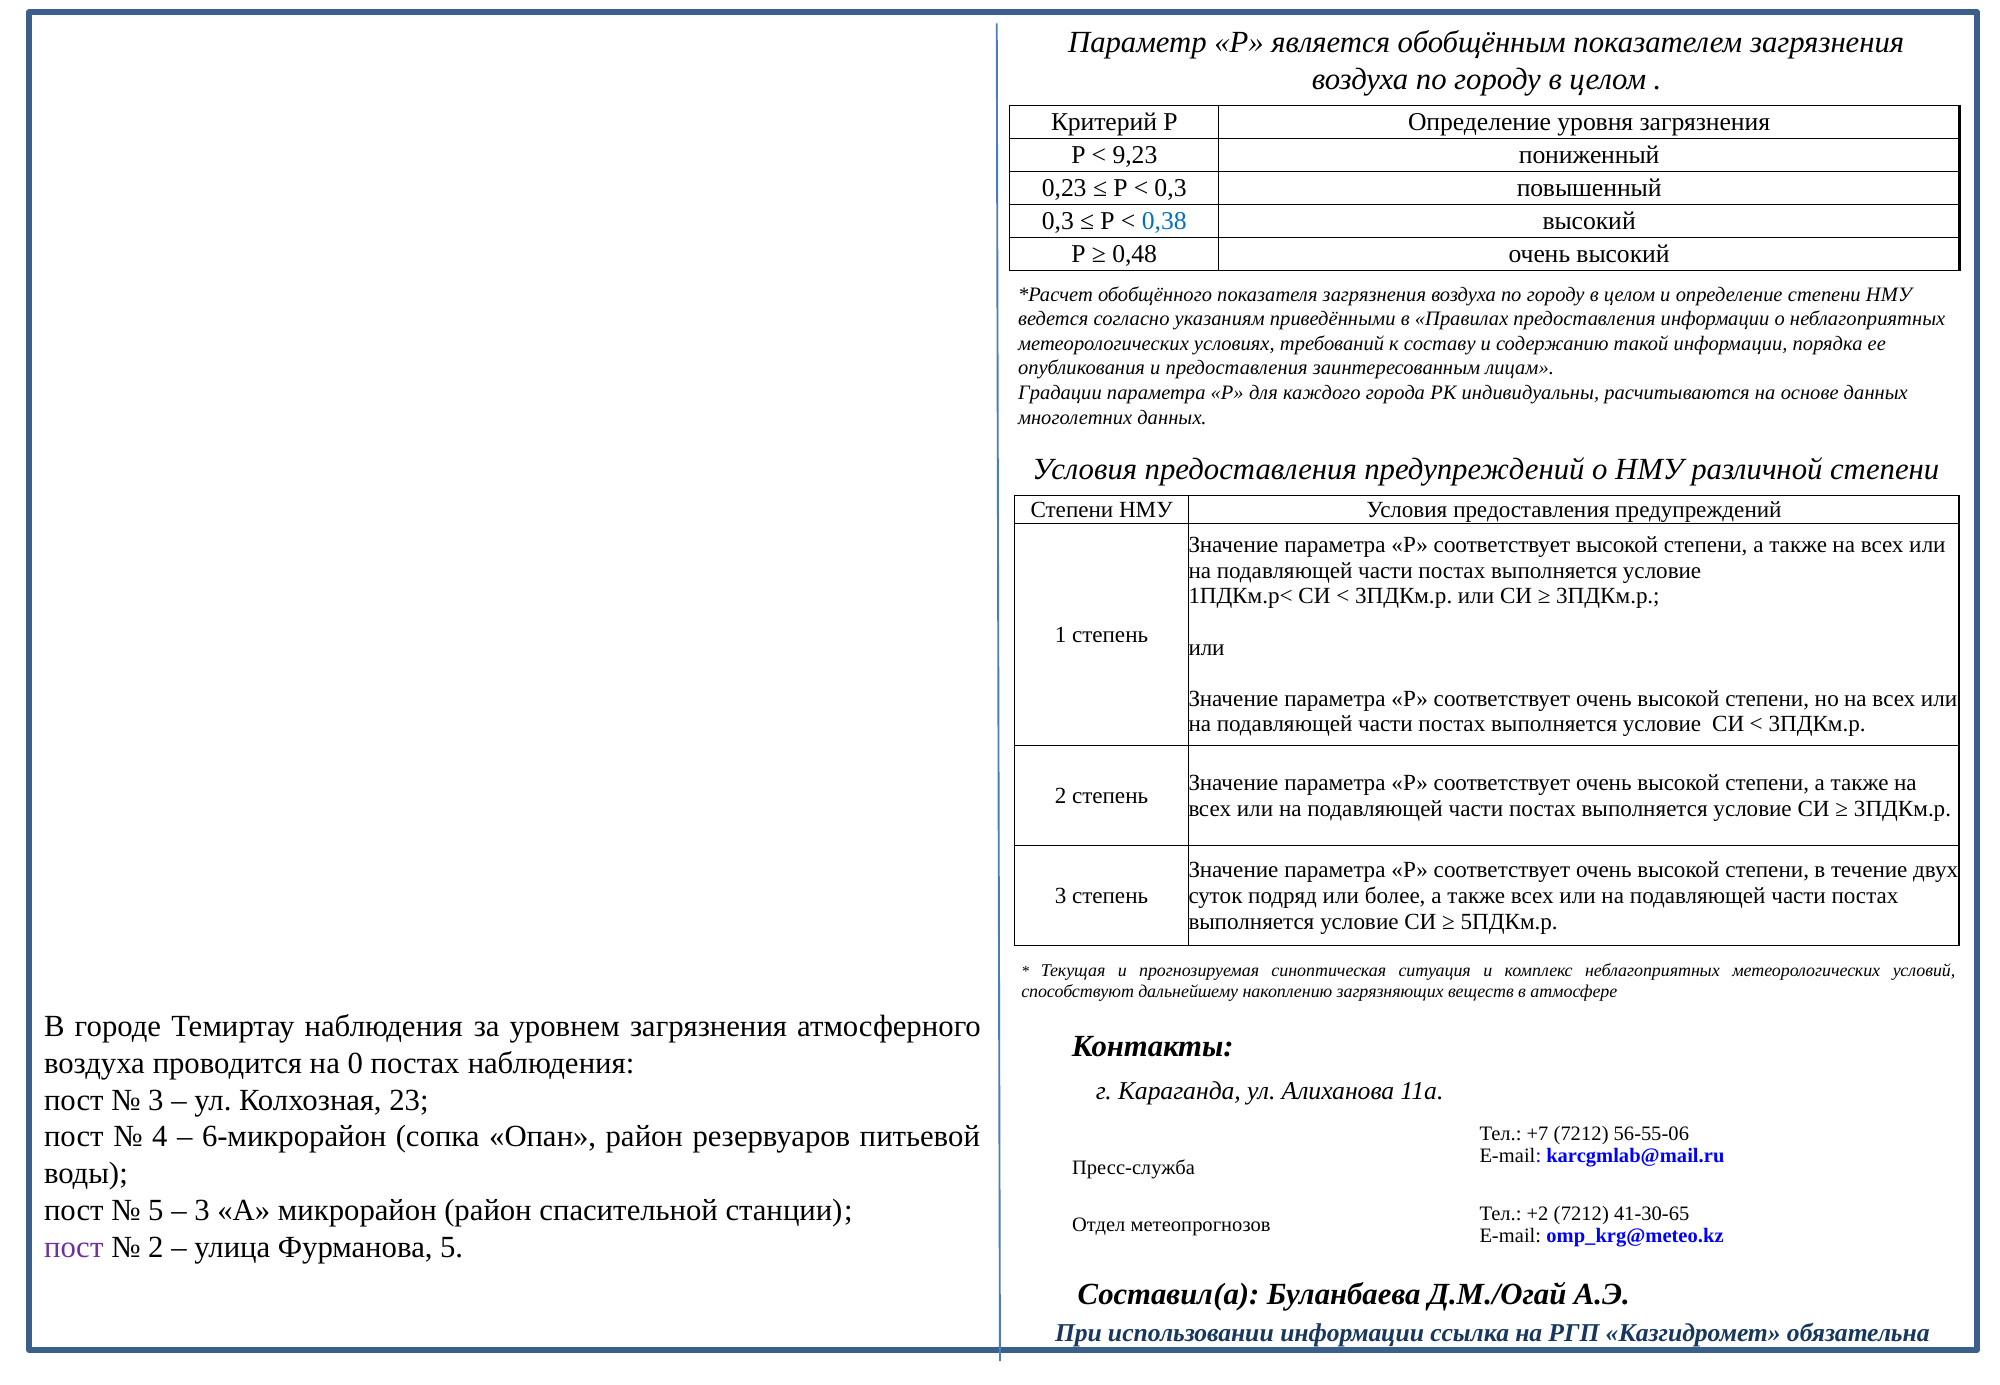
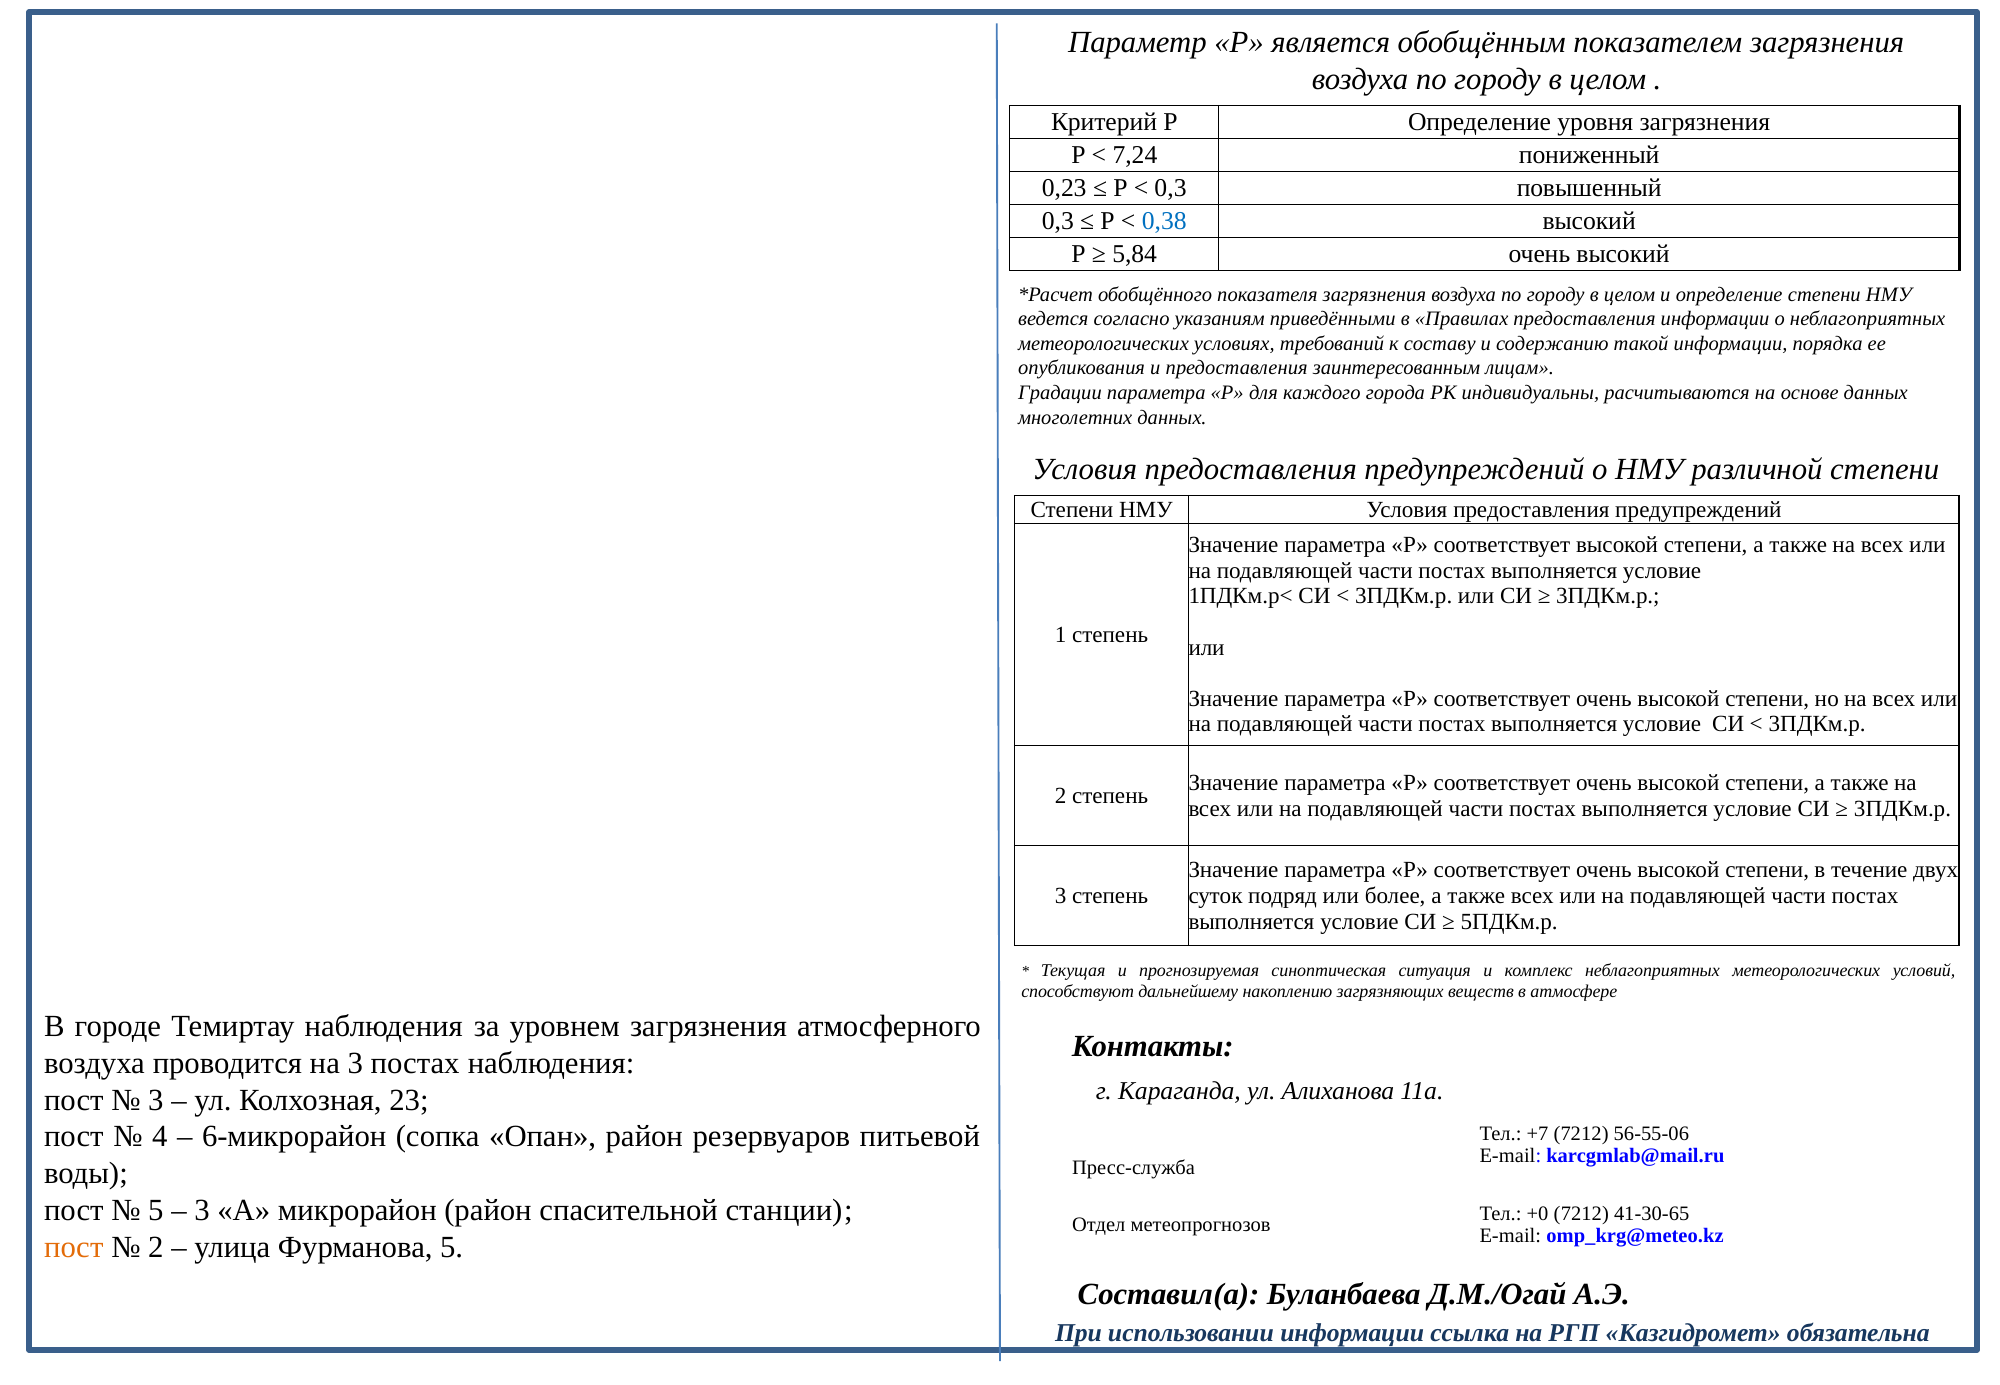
9,23: 9,23 -> 7,24
0,48: 0,48 -> 5,84
на 0: 0 -> 3
+2: +2 -> +0
пост at (74, 1247) colour: purple -> orange
